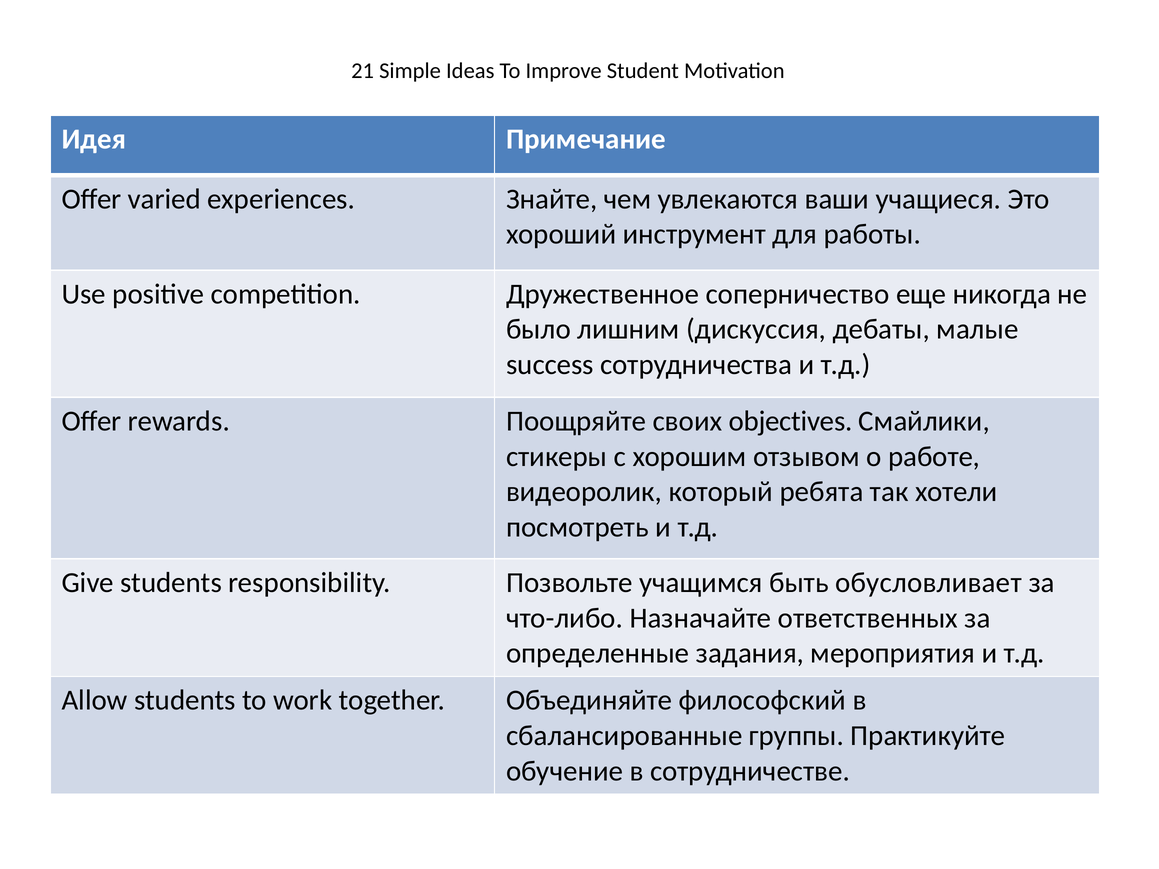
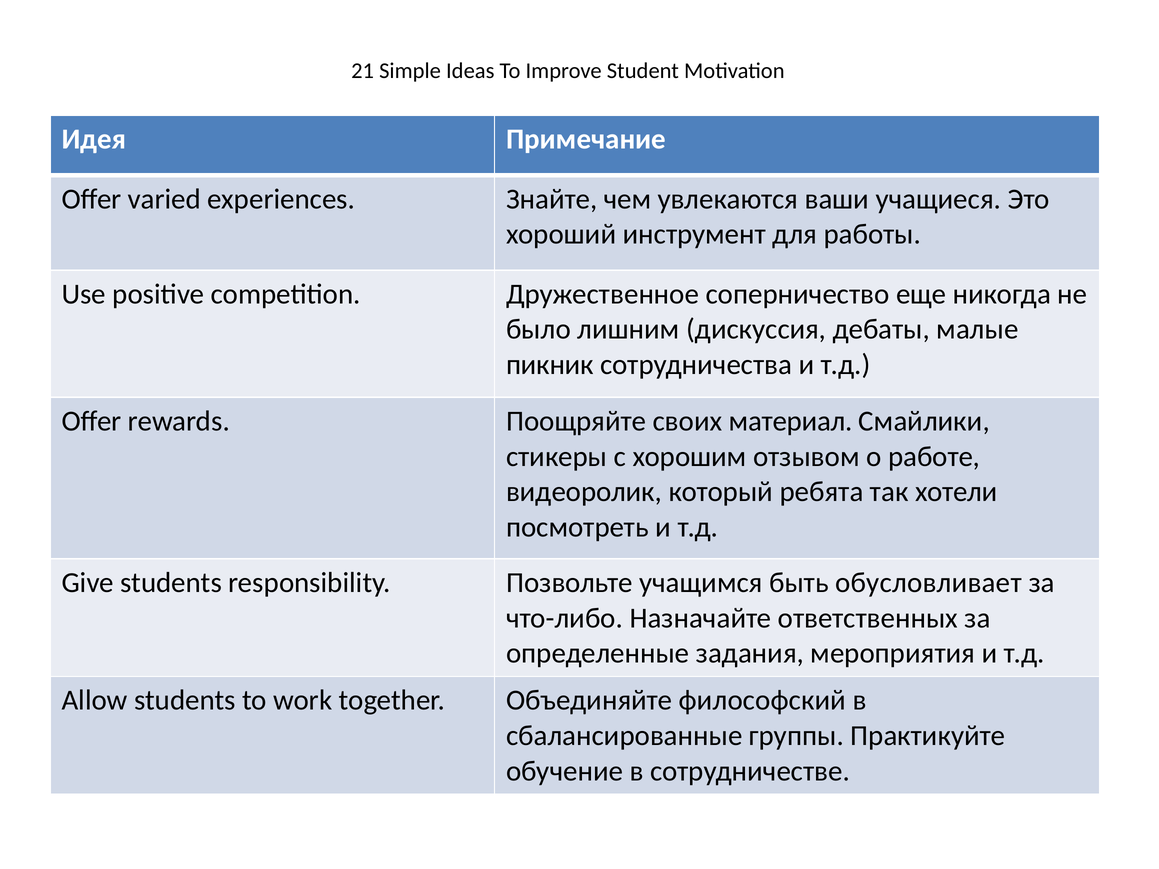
success: success -> пикник
objectives: objectives -> материал
